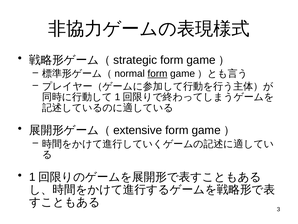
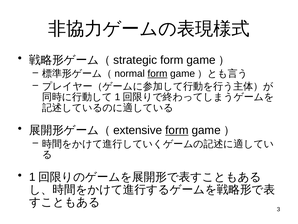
form at (177, 130) underline: none -> present
